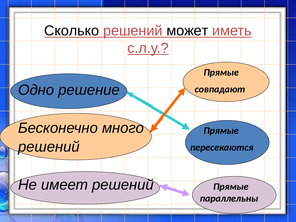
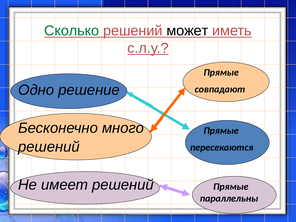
Сколько colour: black -> green
